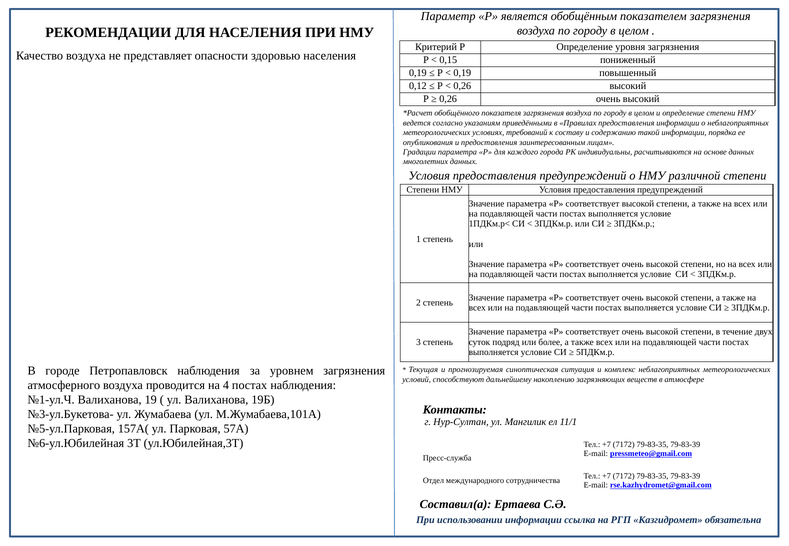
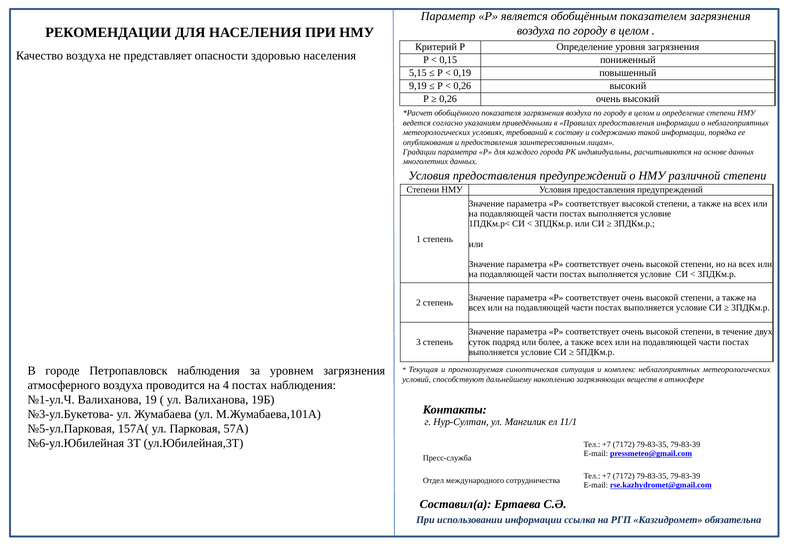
0,19 at (418, 73): 0,19 -> 5,15
0,12: 0,12 -> 9,19
